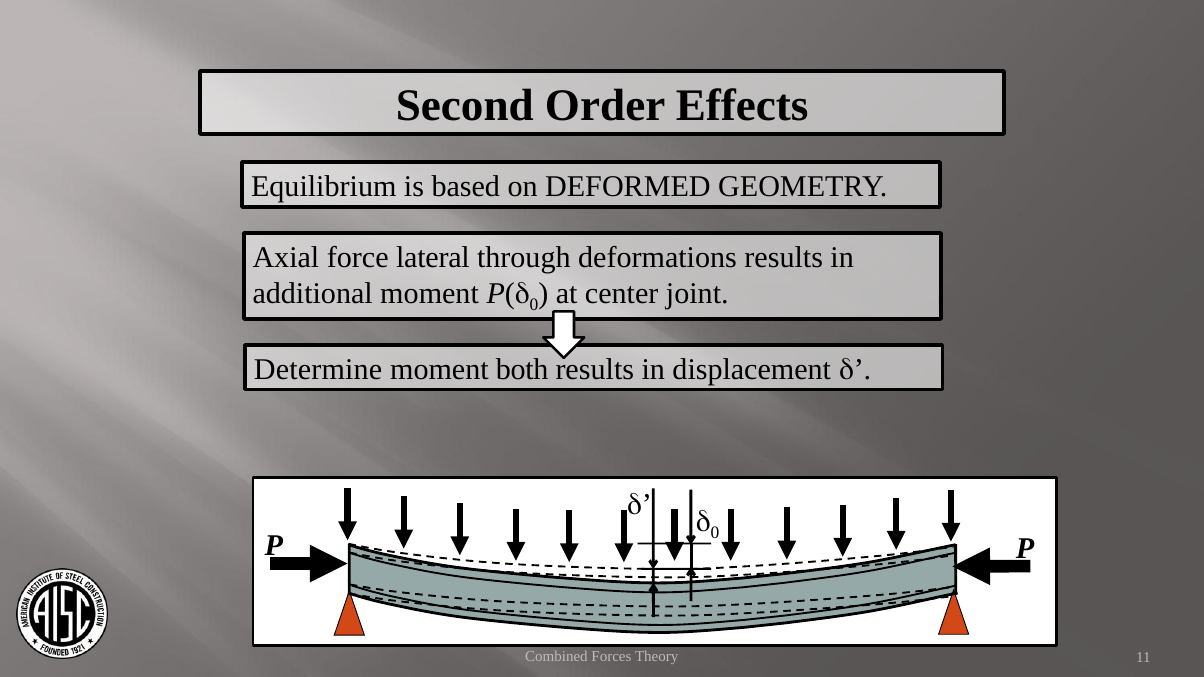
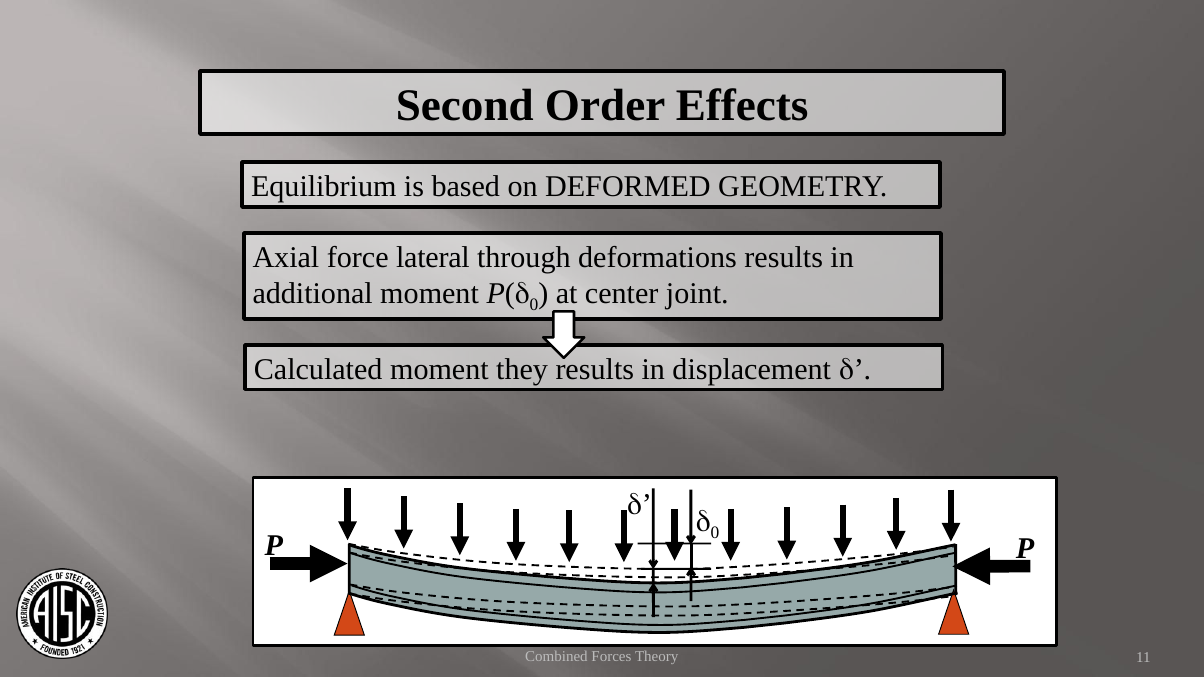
Determine: Determine -> Calculated
both: both -> they
